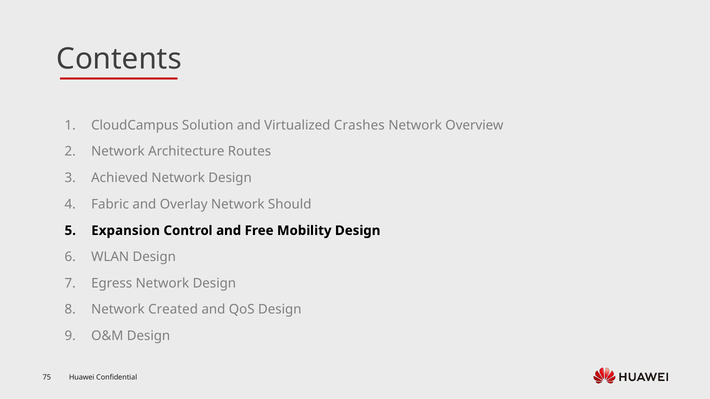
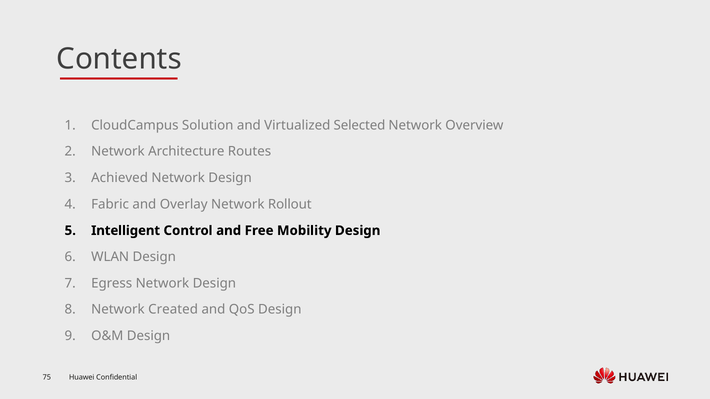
Crashes: Crashes -> Selected
Should: Should -> Rollout
Expansion: Expansion -> Intelligent
